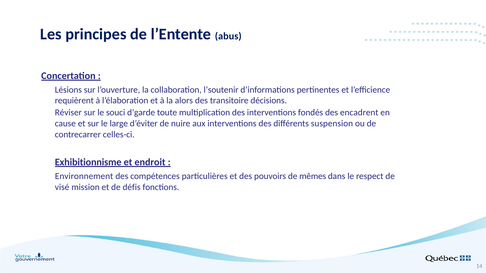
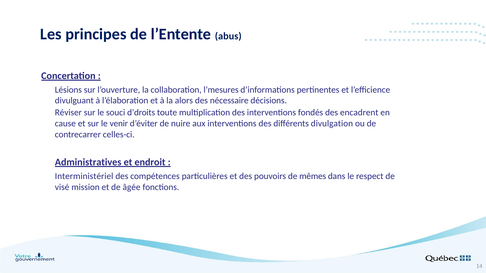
l’soutenir: l’soutenir -> l’mesures
requièrent: requièrent -> divulguant
transitoire: transitoire -> nécessaire
d’garde: d’garde -> d’droits
large: large -> venir
suspension: suspension -> divulgation
Exhibitionnisme: Exhibitionnisme -> Administratives
Environnement: Environnement -> Interministériel
défis: défis -> âgée
